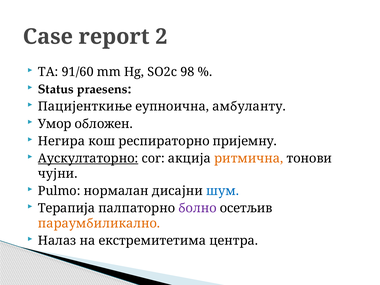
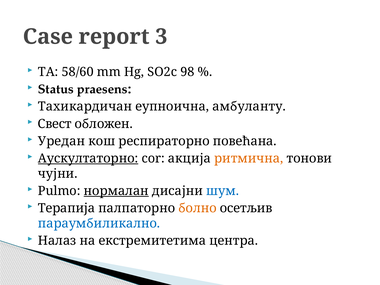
2: 2 -> 3
91/60: 91/60 -> 58/60
Пацијенткиње: Пацијенткиње -> Тахикардичан
Умор: Умор -> Свест
Негира: Негира -> Уредан
пријемну: пријемну -> повећана
нормалан underline: none -> present
болно colour: purple -> orange
параумбиликално colour: orange -> blue
